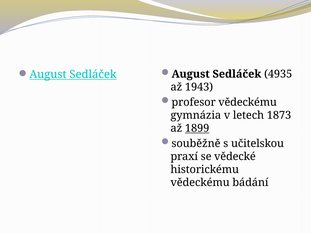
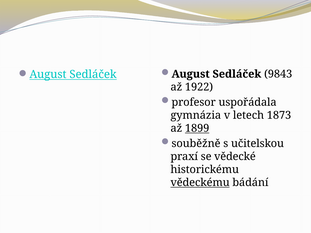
4935: 4935 -> 9843
1943: 1943 -> 1922
profesor vědeckému: vědeckému -> uspořádala
vědeckému at (200, 183) underline: none -> present
